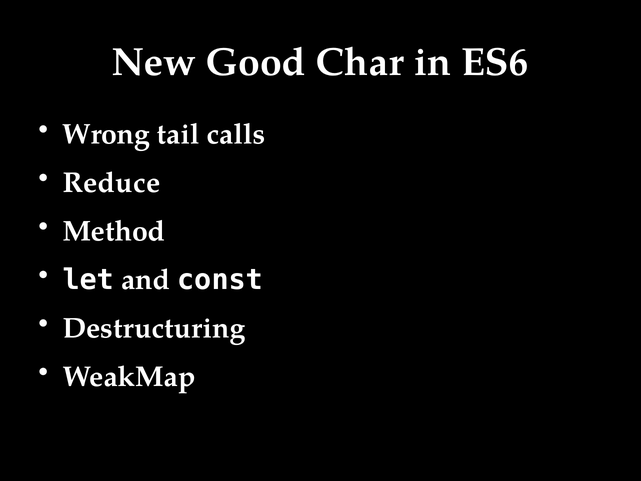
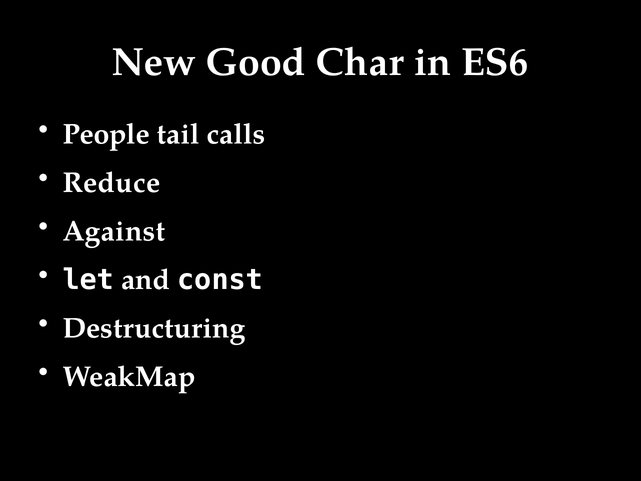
Wrong: Wrong -> People
Method: Method -> Against
